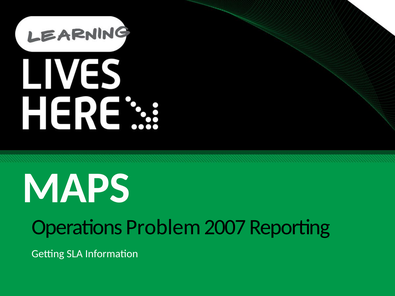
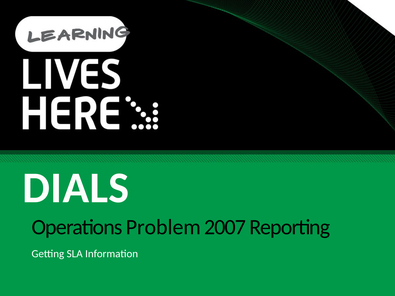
MAPS: MAPS -> DIALS
